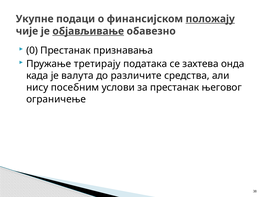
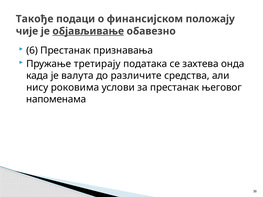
Укупне: Укупне -> Такође
положају underline: present -> none
0: 0 -> 6
посебним: посебним -> роковима
ограничење: ограничење -> напоменама
